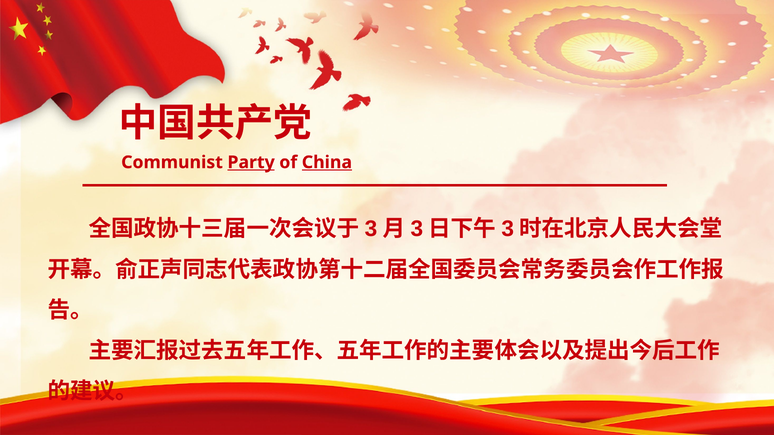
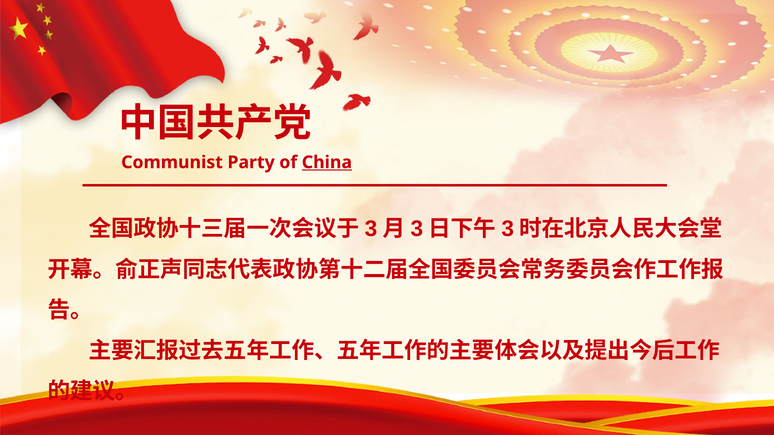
Party underline: present -> none
